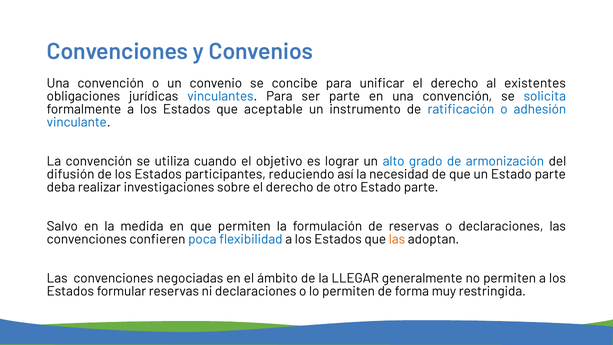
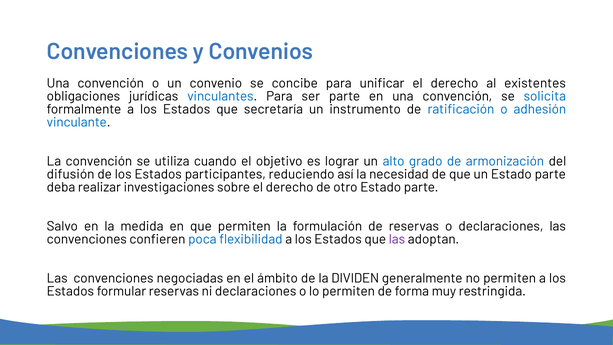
aceptable: aceptable -> secretaría
las at (397, 239) colour: orange -> purple
LLEGAR: LLEGAR -> DIVIDEN
